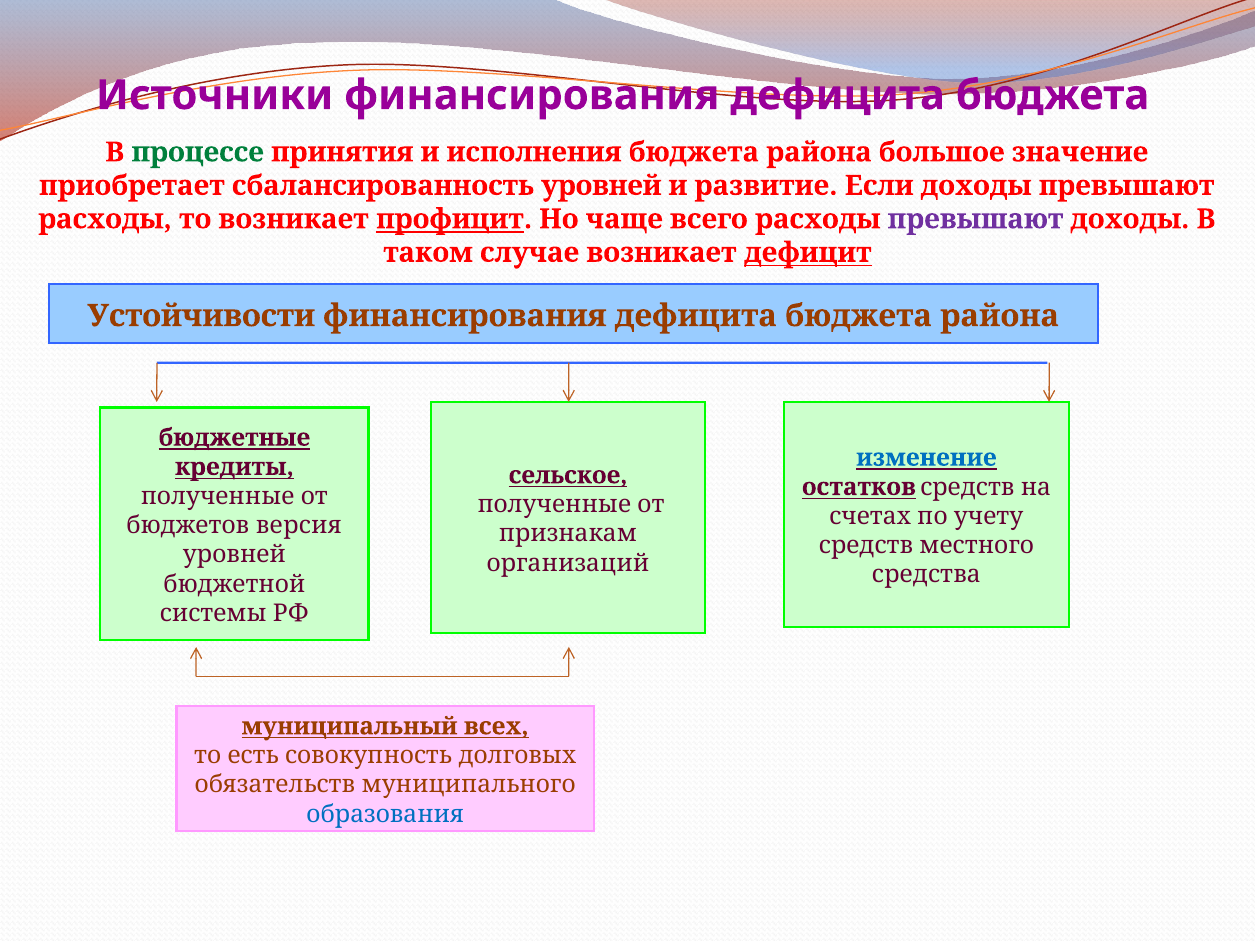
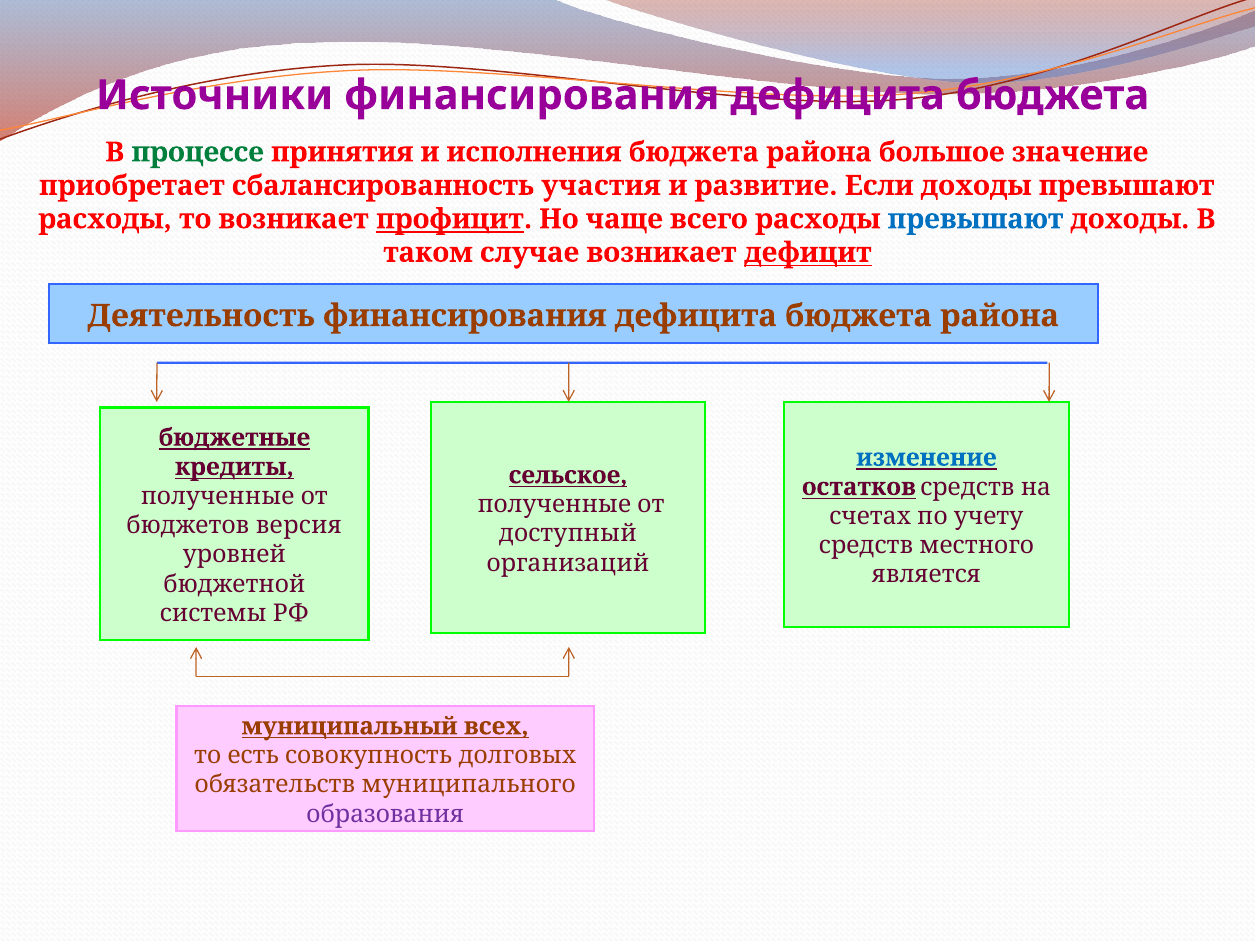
сбалансированность уровней: уровней -> участия
превышают at (976, 219) colour: purple -> blue
Устойчивости: Устойчивости -> Деятельность
признакам: признакам -> доступный
средства: средства -> является
образования colour: blue -> purple
